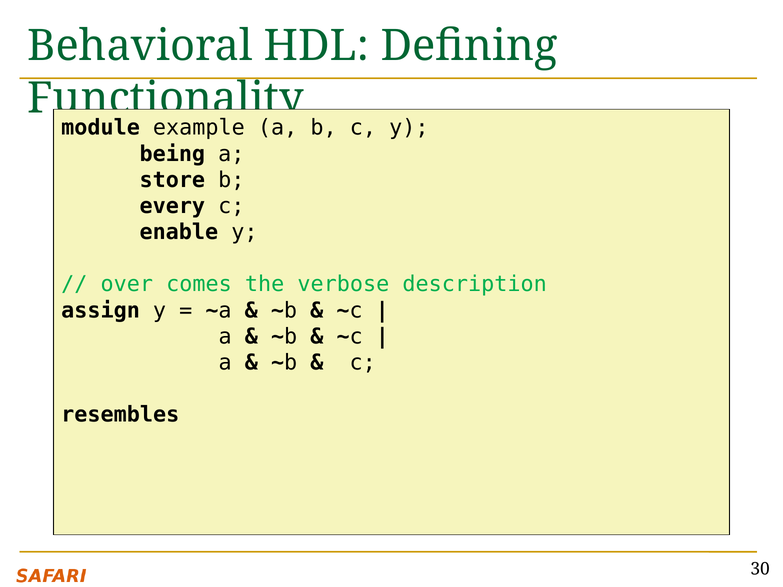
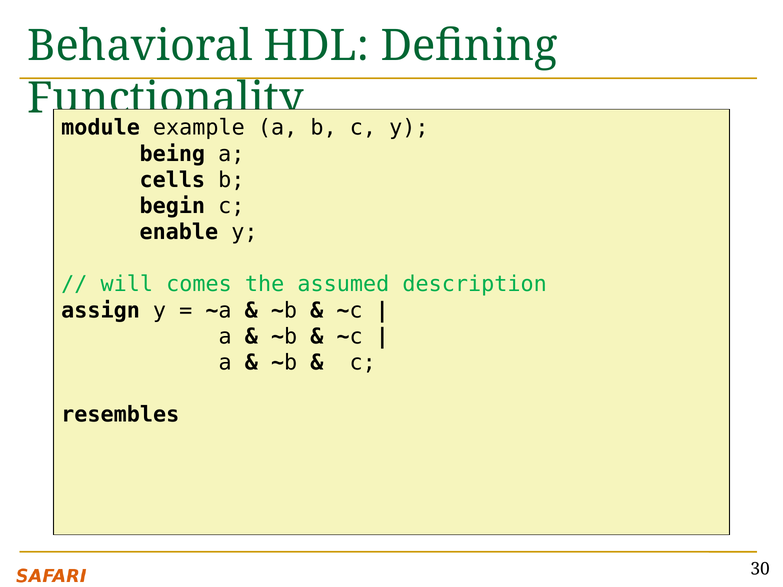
store: store -> cells
every: every -> begin
over: over -> will
verbose: verbose -> assumed
